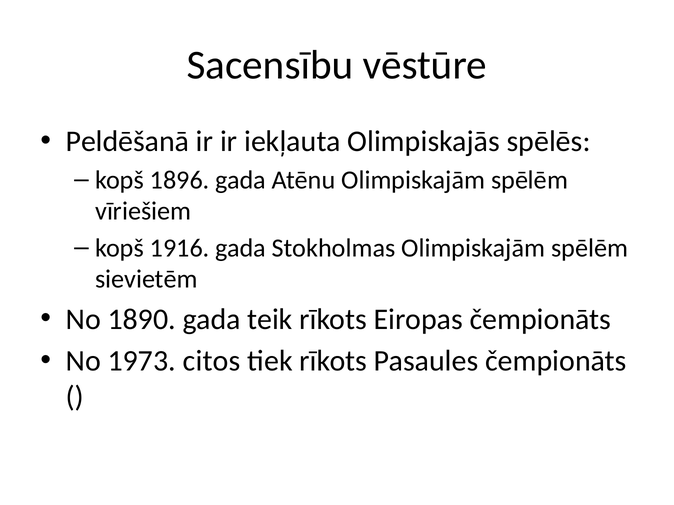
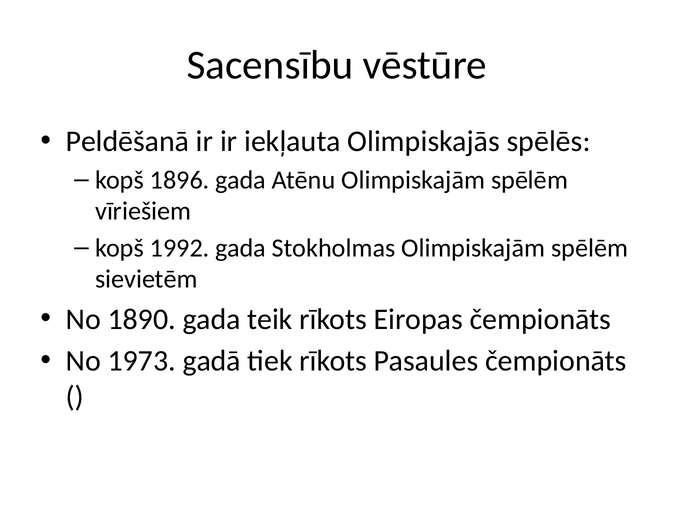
1916: 1916 -> 1992
citos: citos -> gadā
